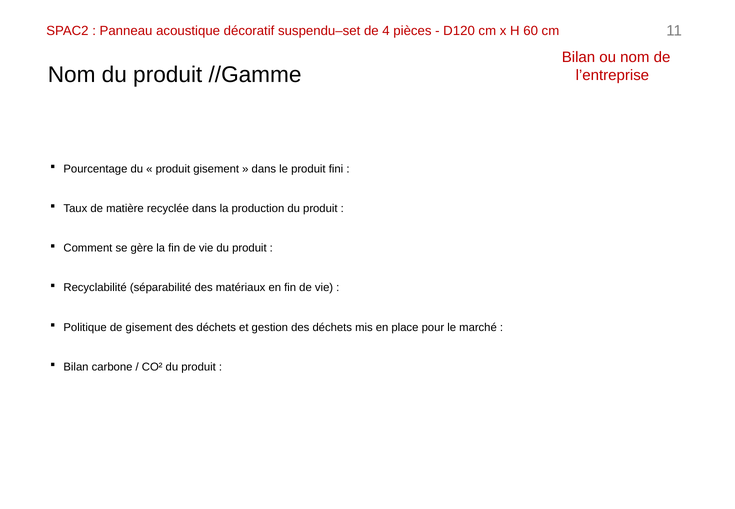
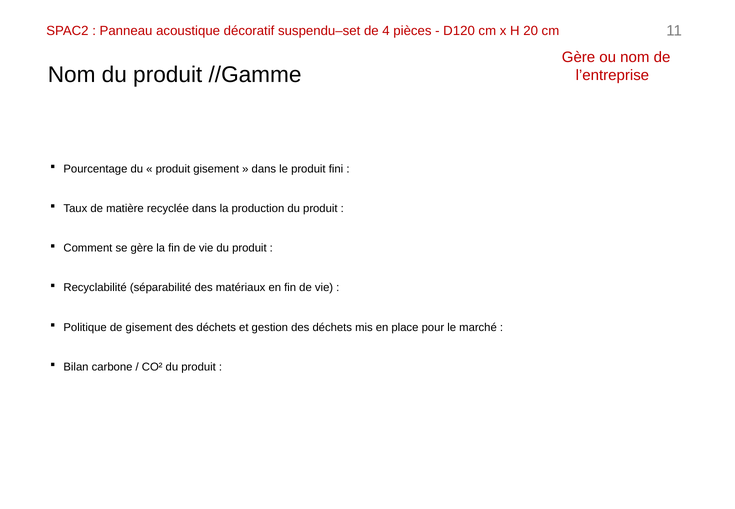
60: 60 -> 20
Bilan at (579, 57): Bilan -> Gère
